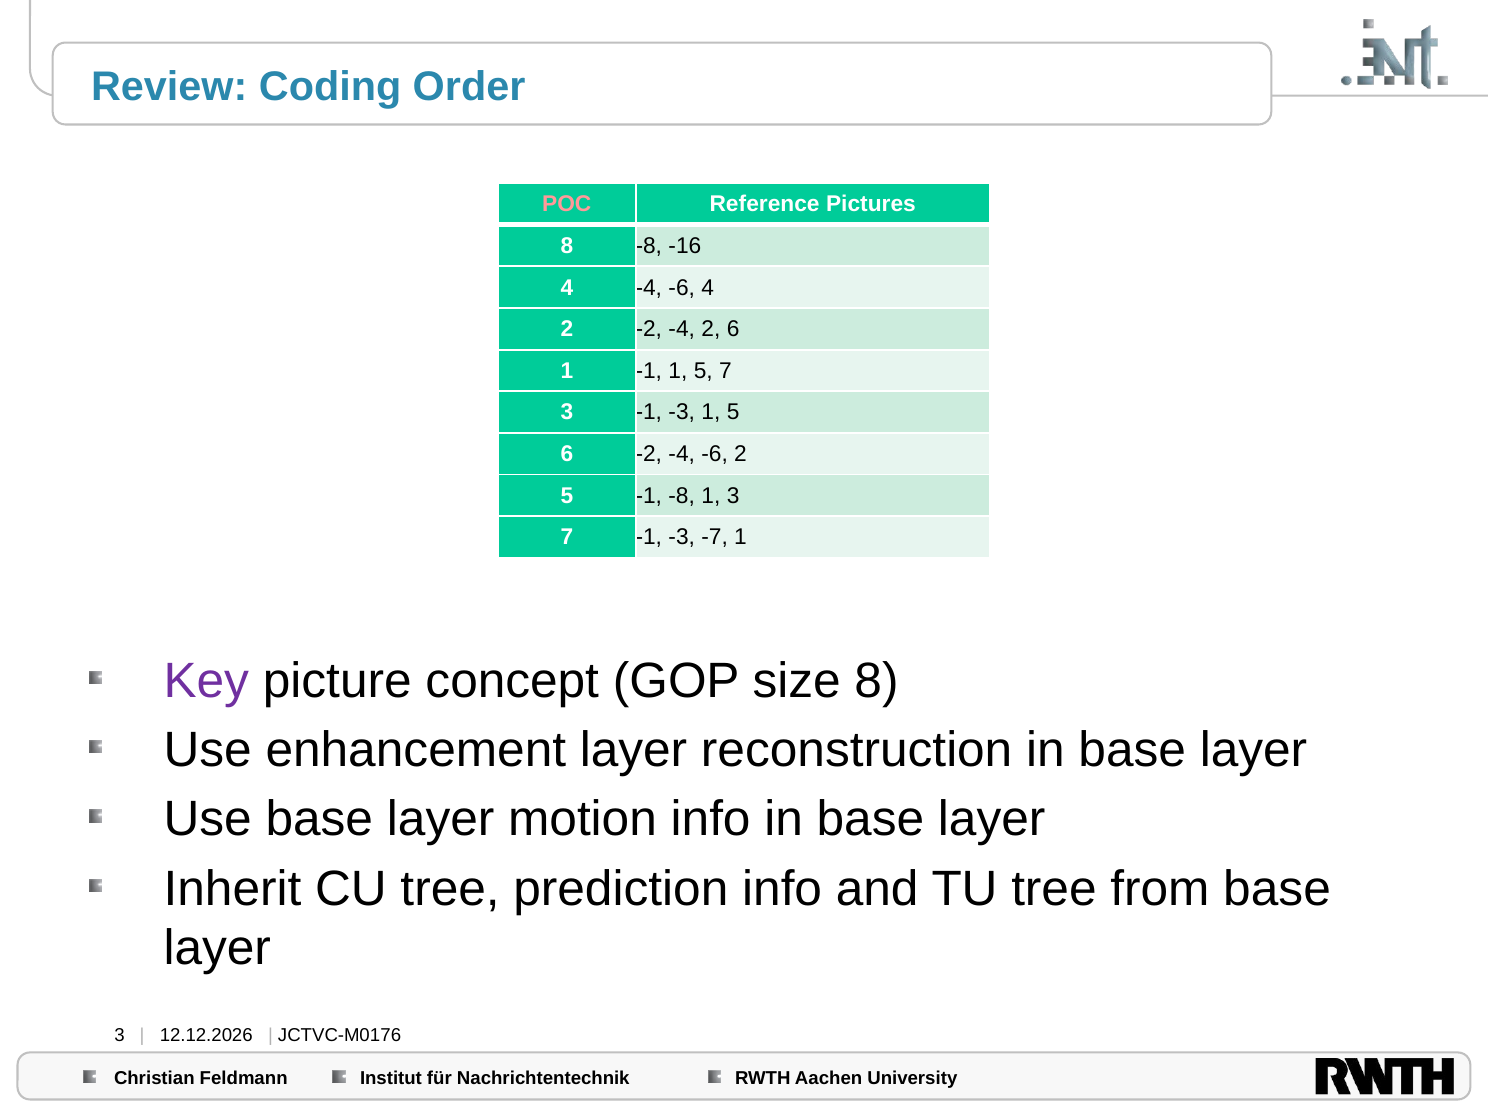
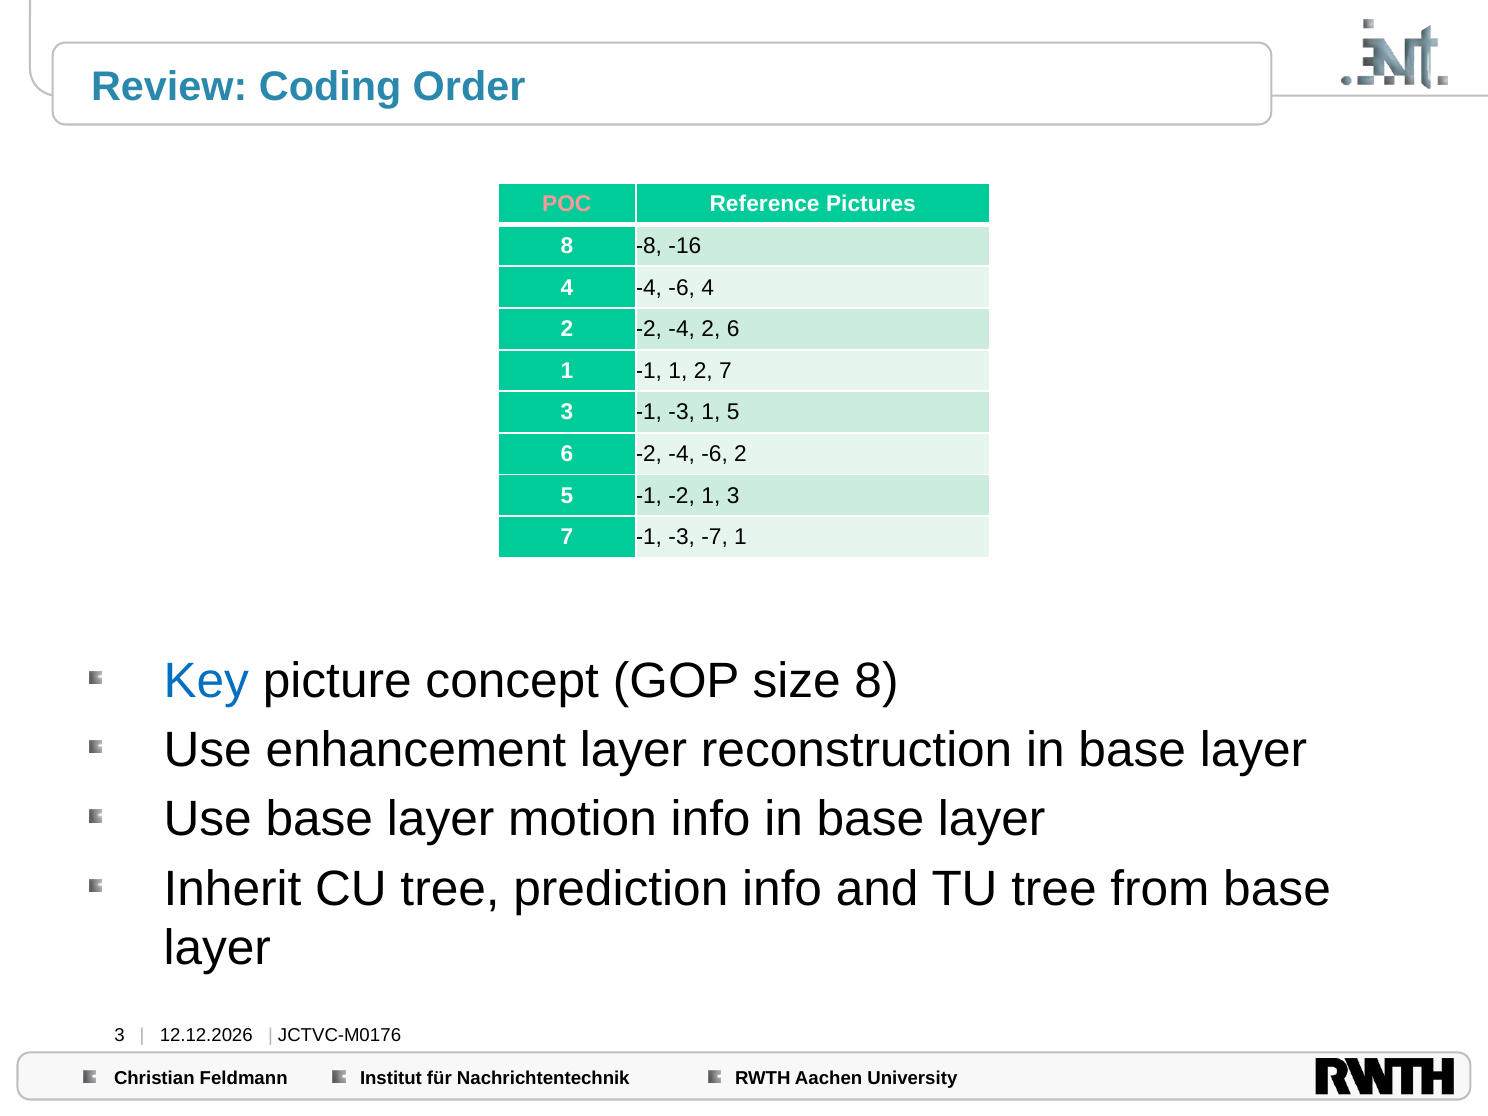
-1 1 5: 5 -> 2
-1 -8: -8 -> -2
Key colour: purple -> blue
